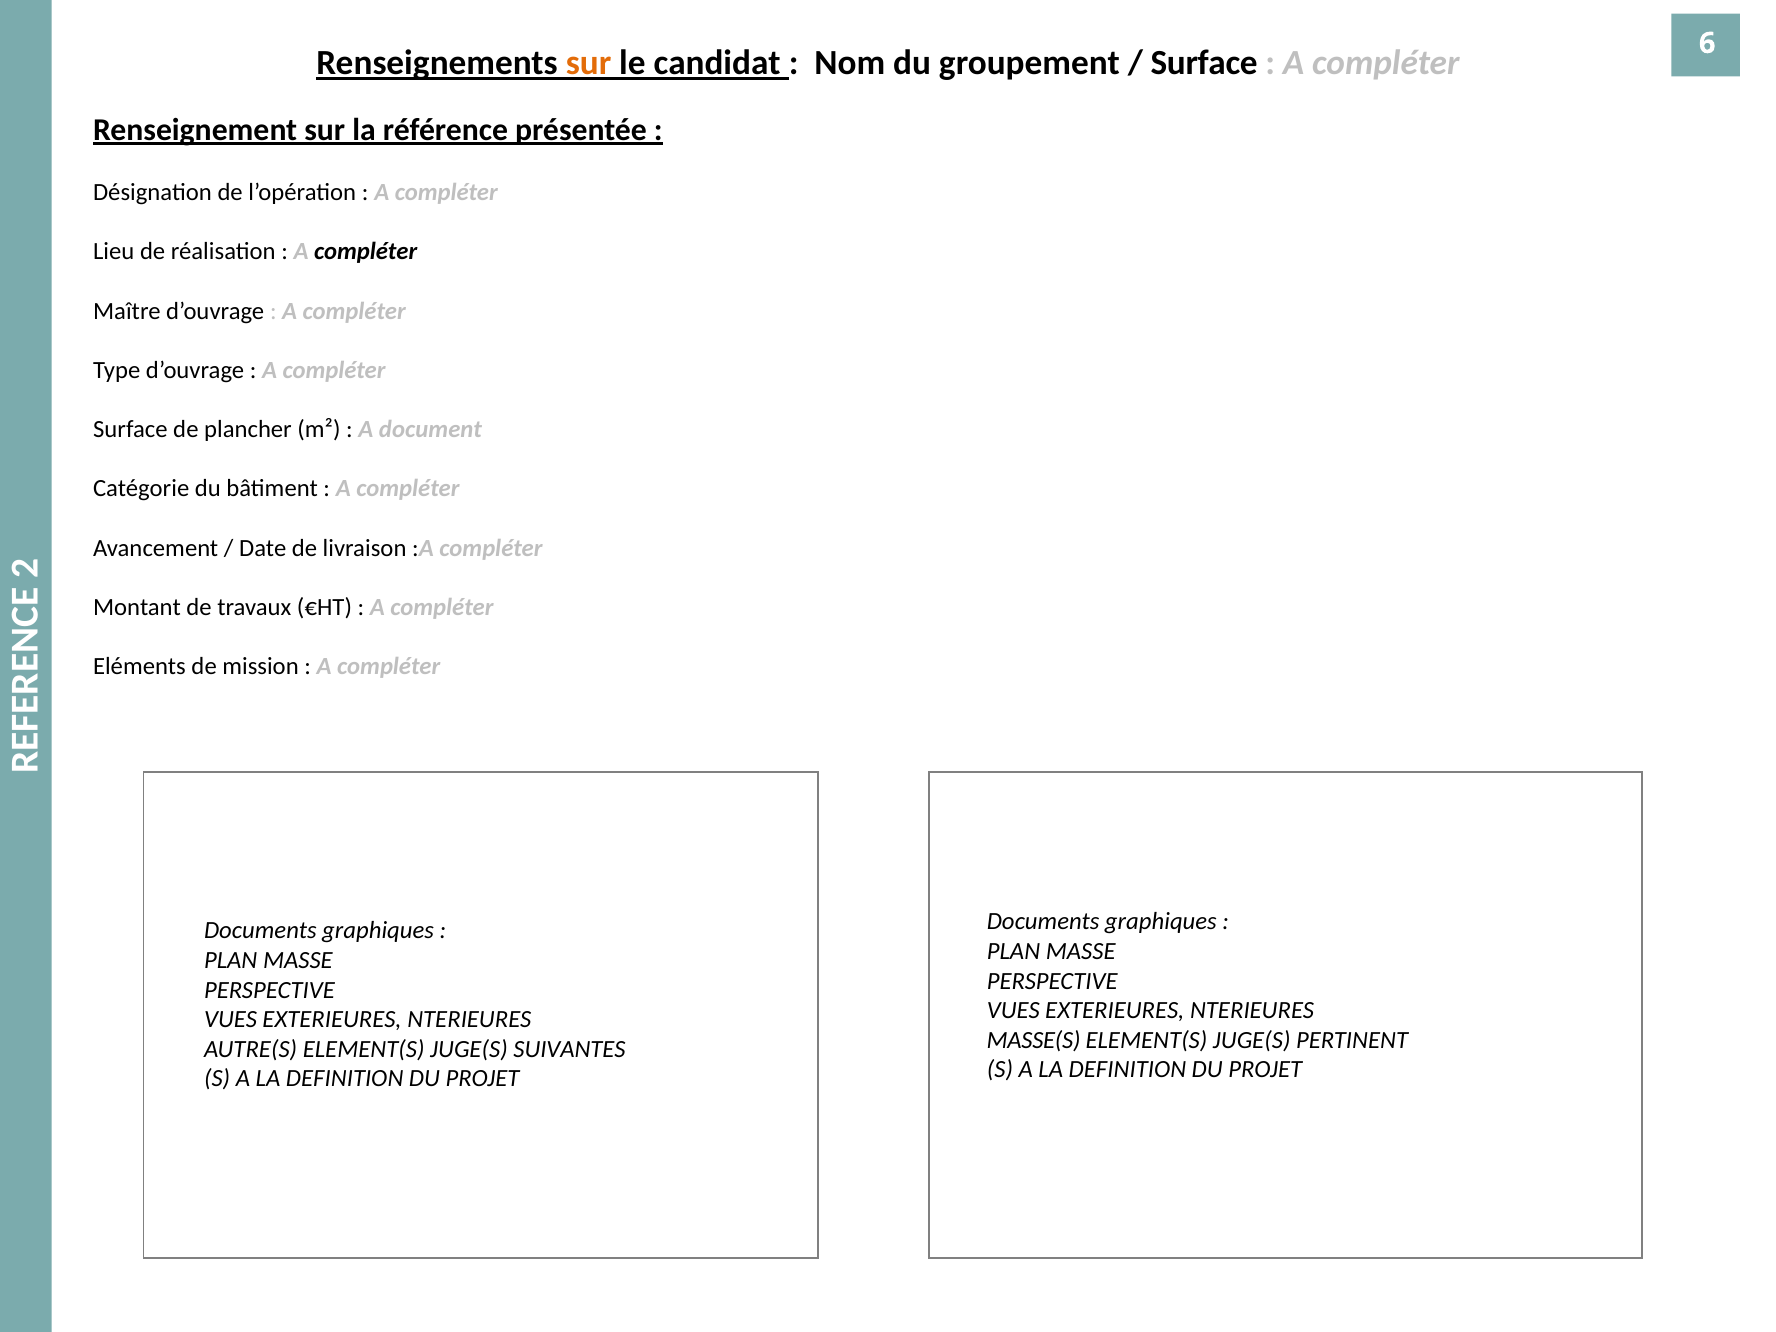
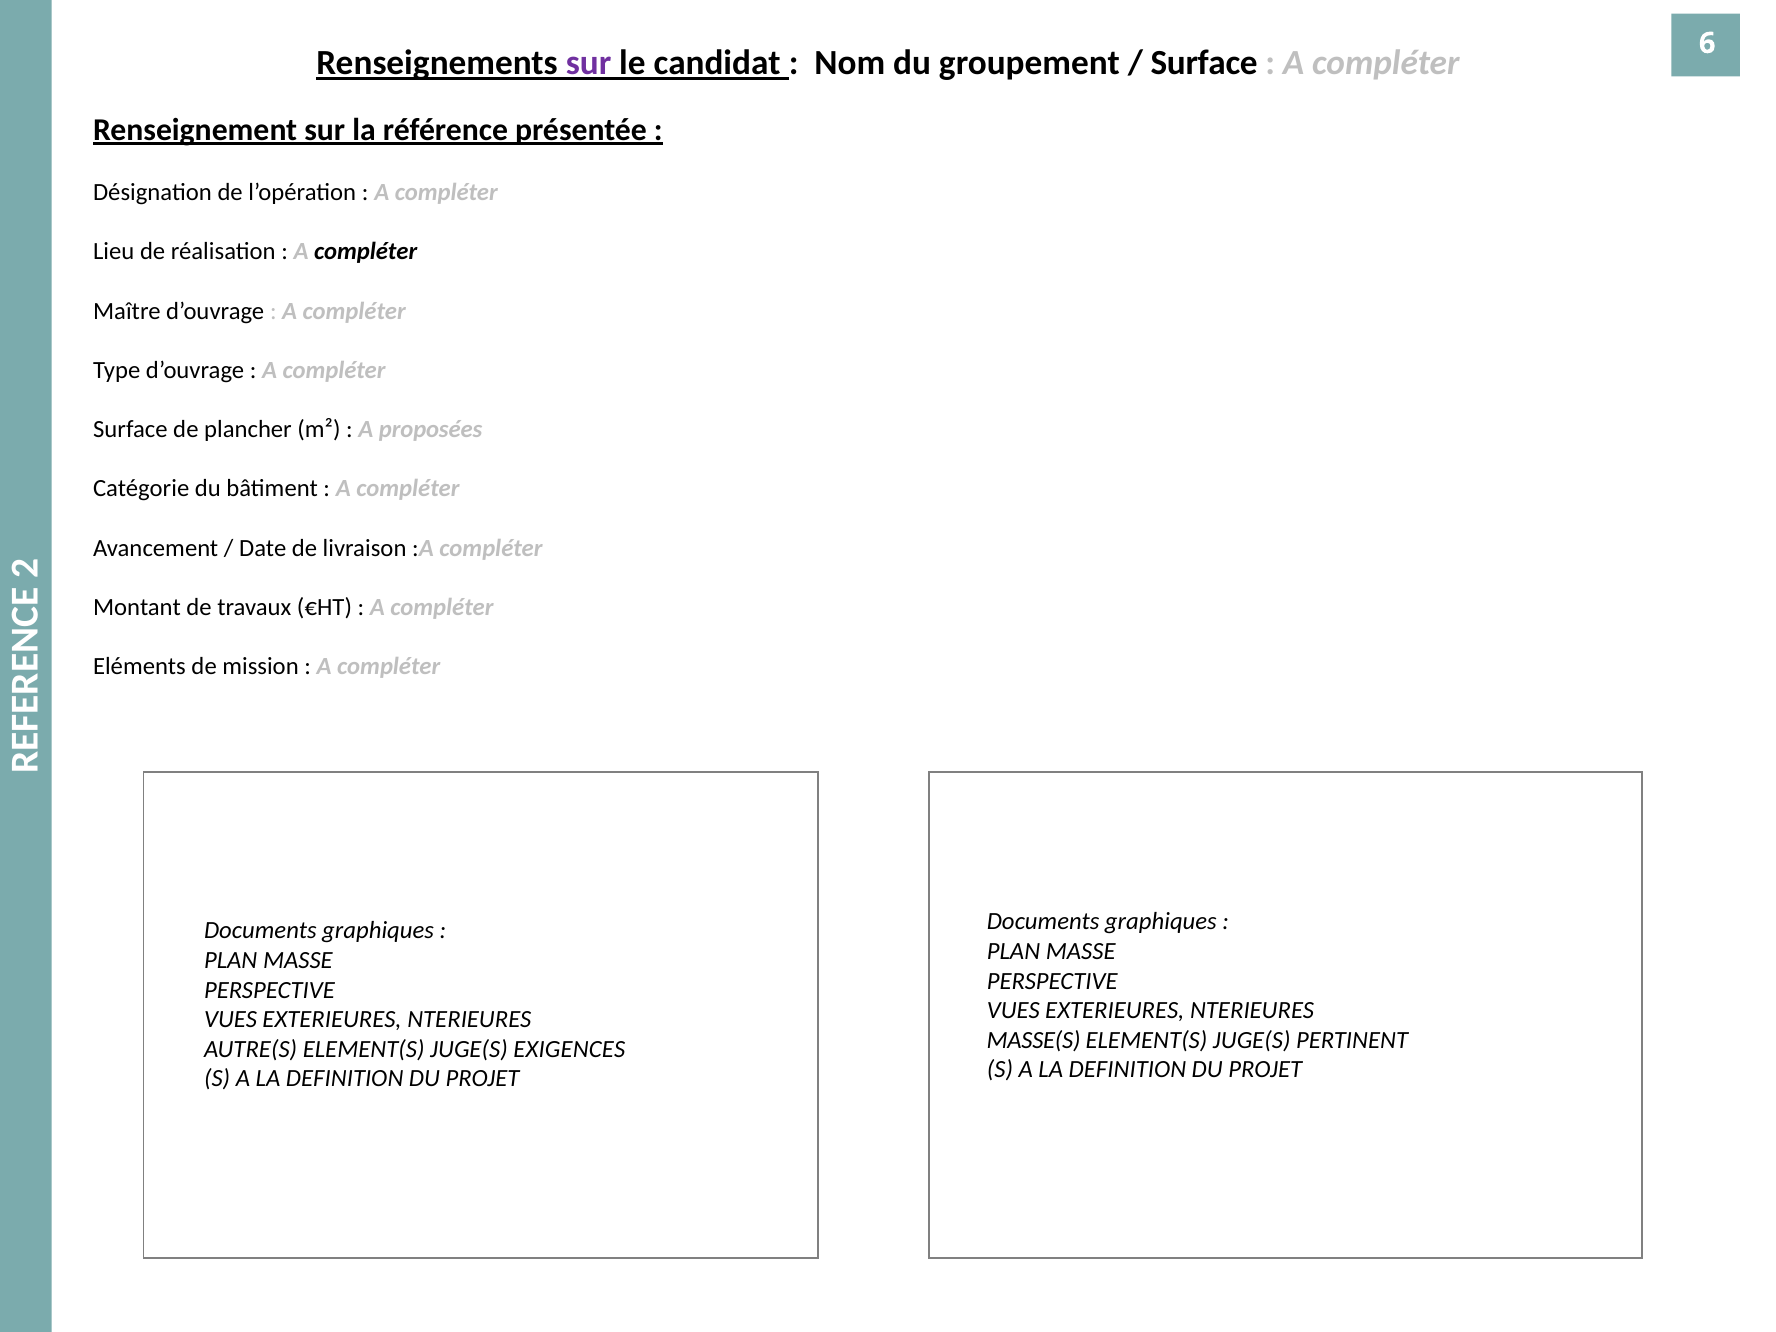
sur at (589, 63) colour: orange -> purple
document: document -> proposées
SUIVANTES: SUIVANTES -> EXIGENCES
